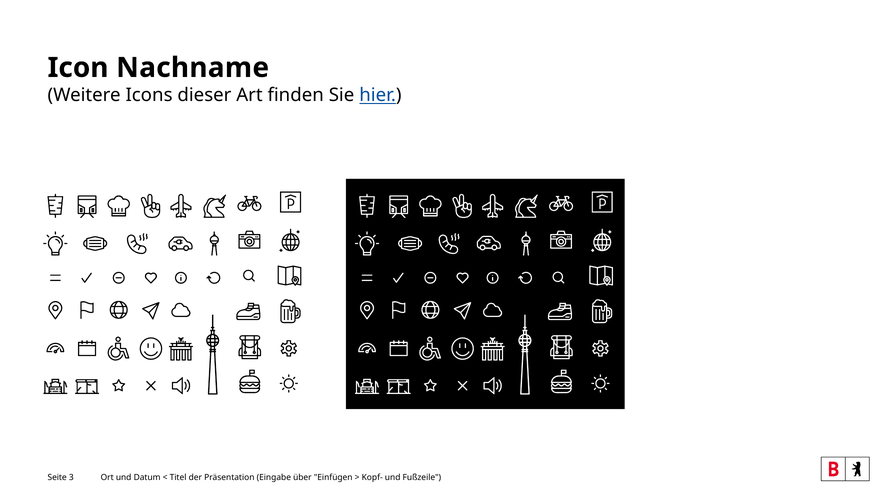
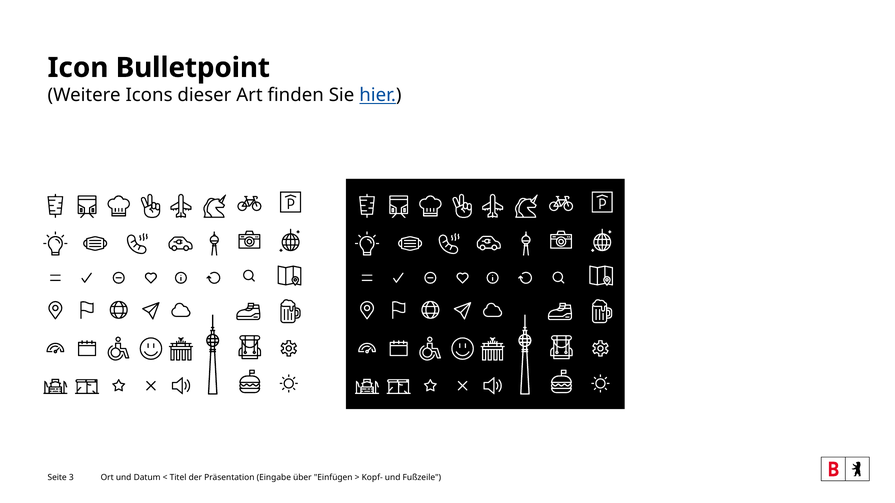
Nachname: Nachname -> Bulletpoint
